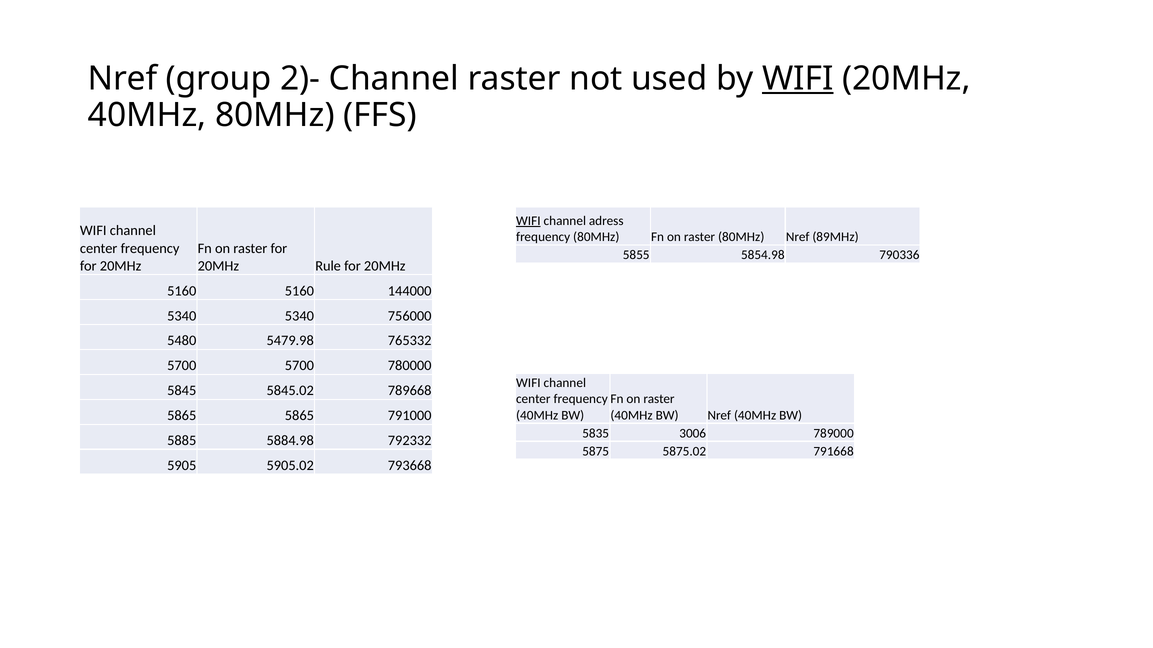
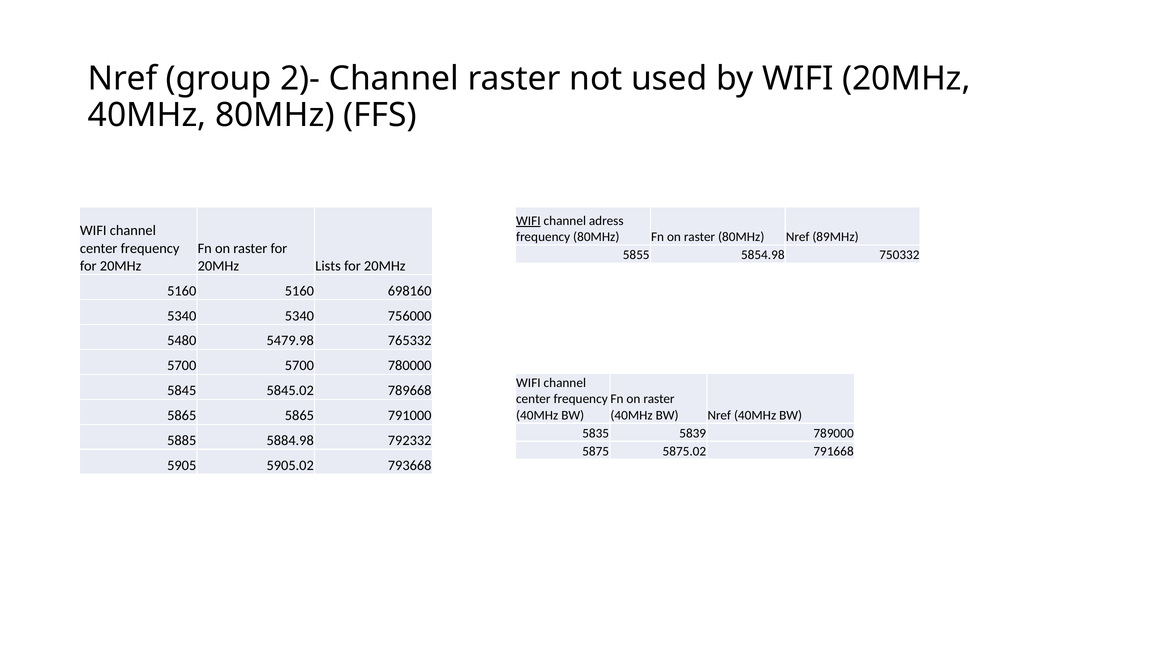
WIFI at (798, 79) underline: present -> none
790336: 790336 -> 750332
Rule: Rule -> Lists
144000: 144000 -> 698160
3006: 3006 -> 5839
